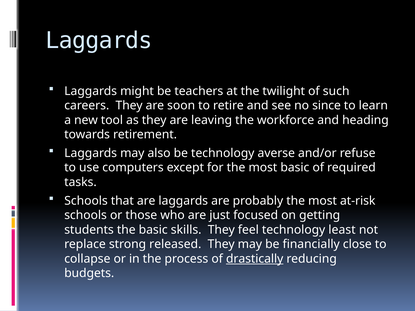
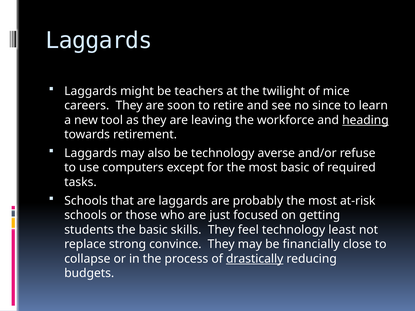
such: such -> mice
heading underline: none -> present
released: released -> convince
